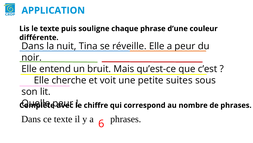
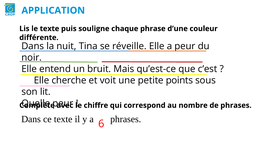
suites: suites -> points
